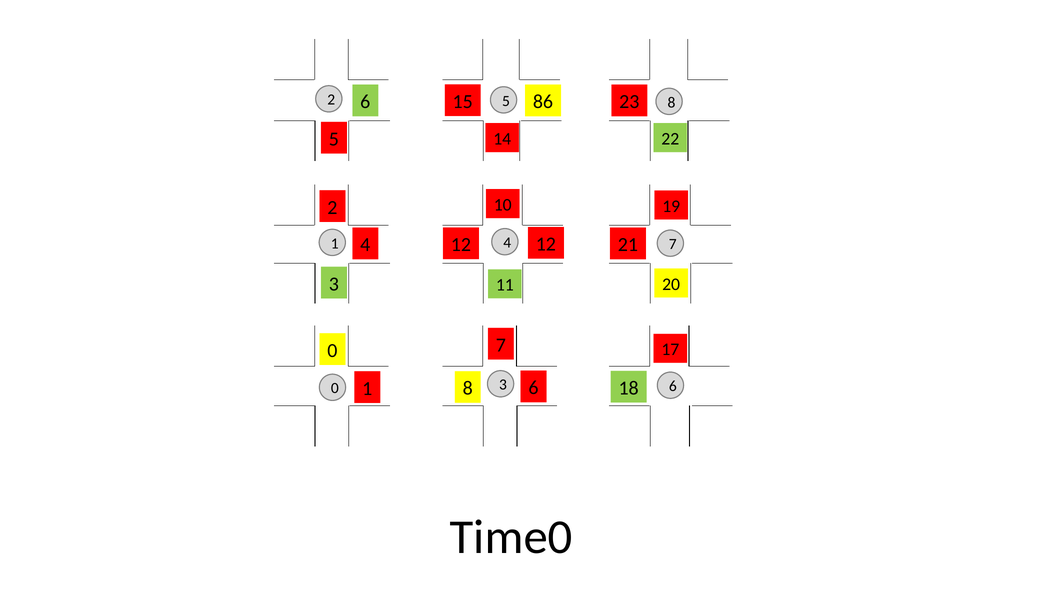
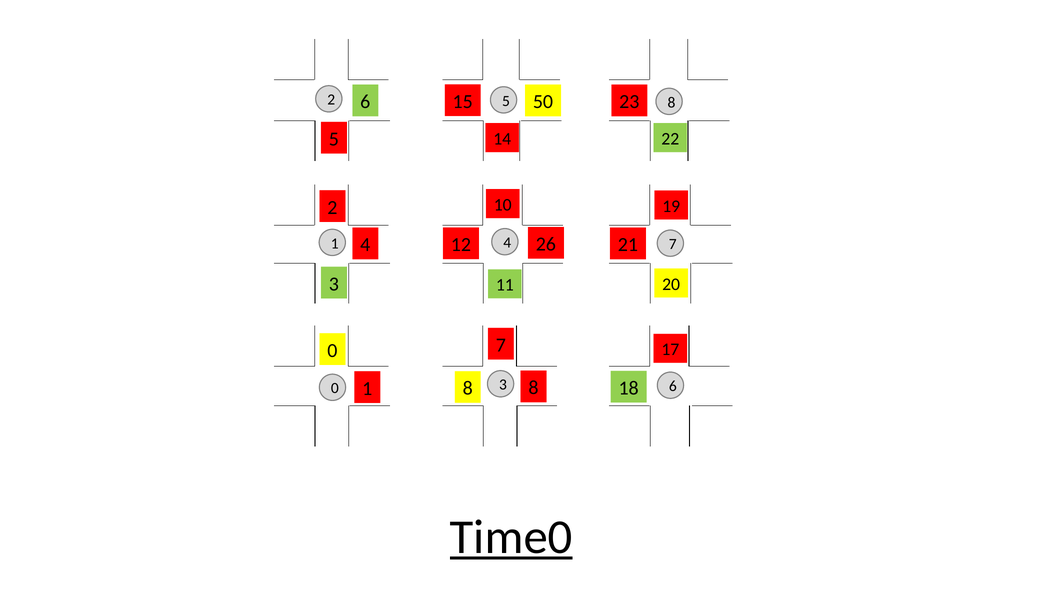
86: 86 -> 50
12 12: 12 -> 26
8 6: 6 -> 8
Time0 underline: none -> present
